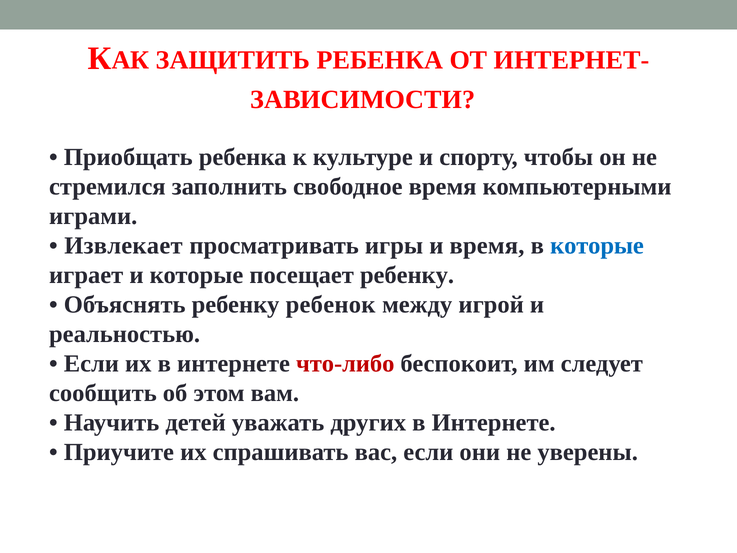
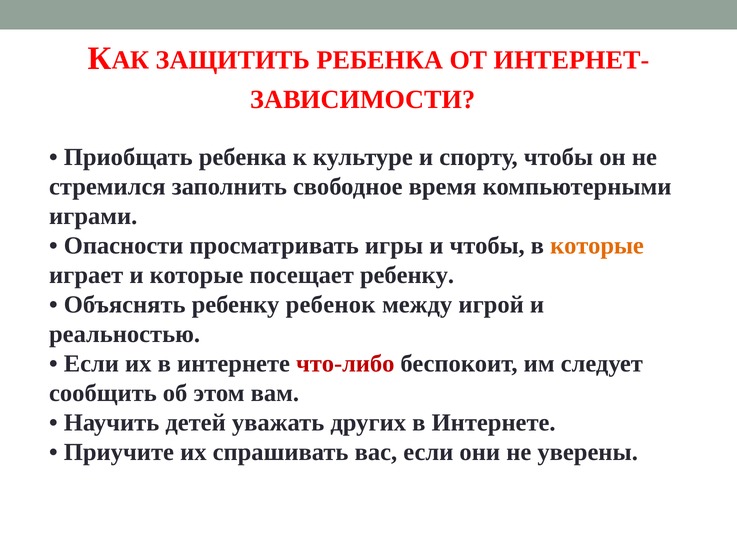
Извлекает: Извлекает -> Опасности
и время: время -> чтобы
которые at (597, 246) colour: blue -> orange
